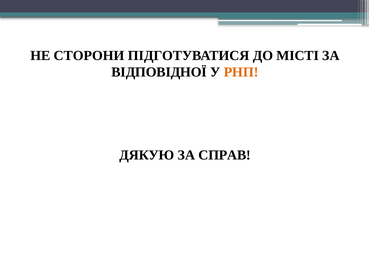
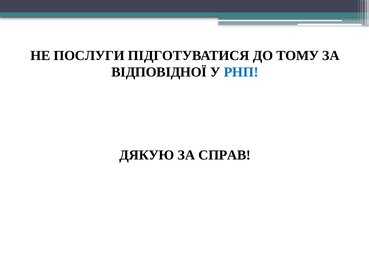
СТОРОНИ: СТОРОНИ -> ПОСЛУГИ
МІСТІ: МІСТІ -> ТОМУ
РНП colour: orange -> blue
